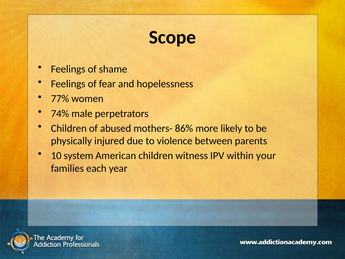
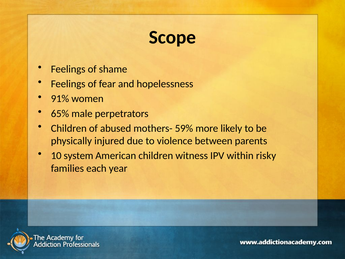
77%: 77% -> 91%
74%: 74% -> 65%
86%: 86% -> 59%
your: your -> risky
